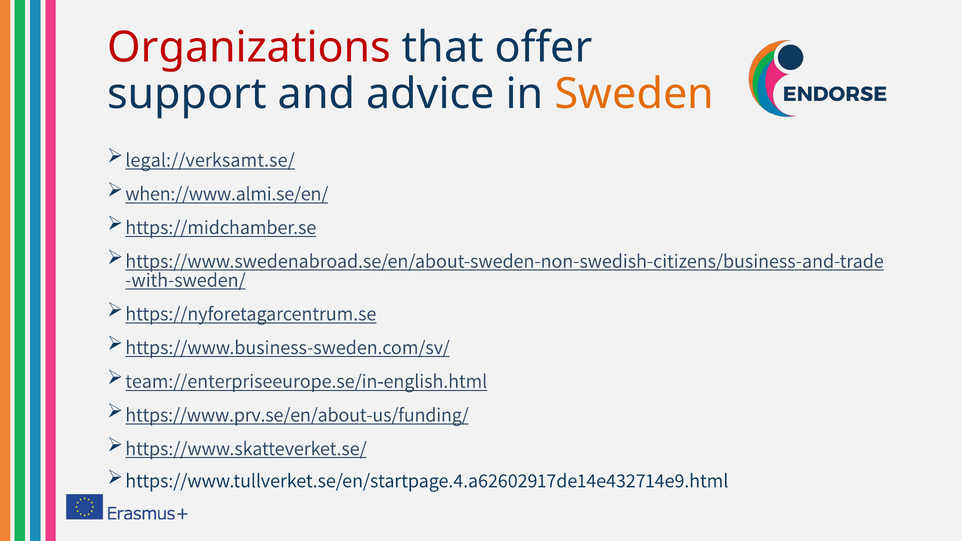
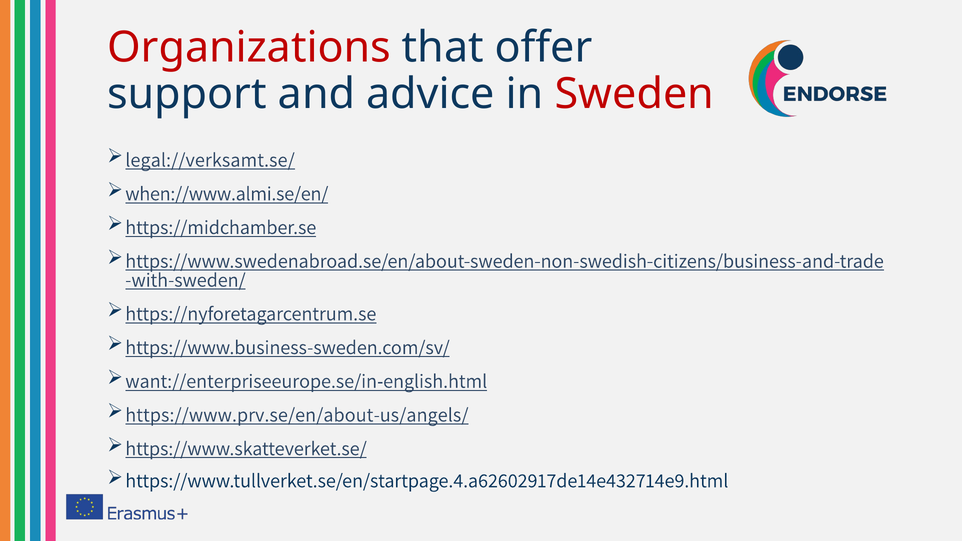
Sweden colour: orange -> red
team://enterpriseeurope.se/in-english.html: team://enterpriseeurope.se/in-english.html -> want://enterpriseeurope.se/in-english.html
https://www.prv.se/en/about-us/funding/: https://www.prv.se/en/about-us/funding/ -> https://www.prv.se/en/about-us/angels/
